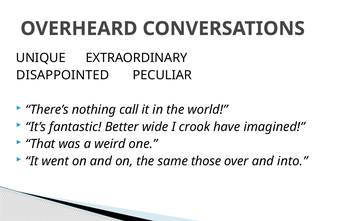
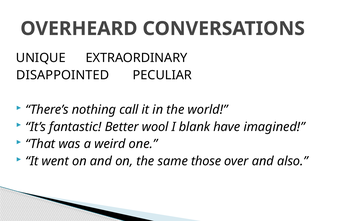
wide: wide -> wool
crook: crook -> blank
into: into -> also
